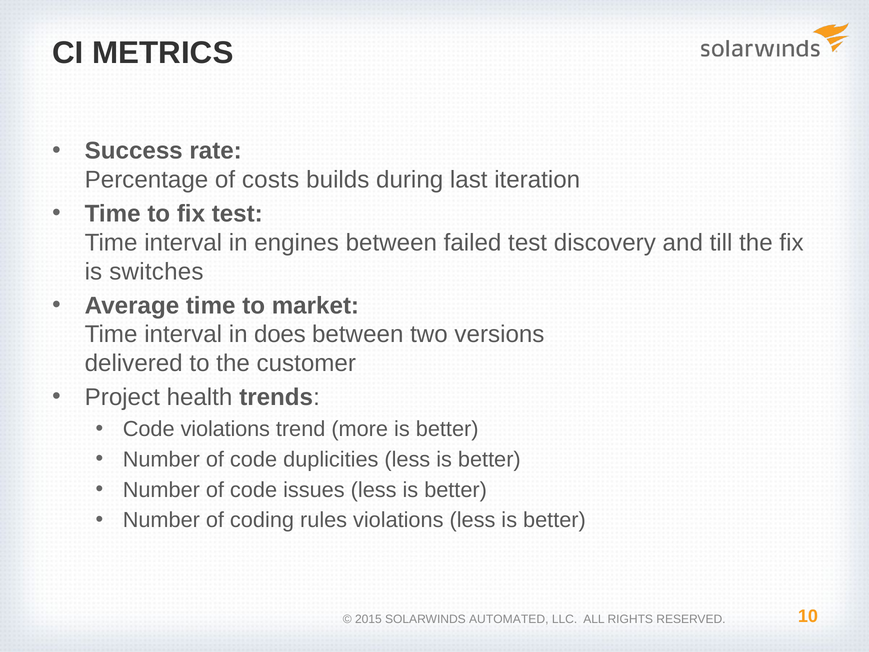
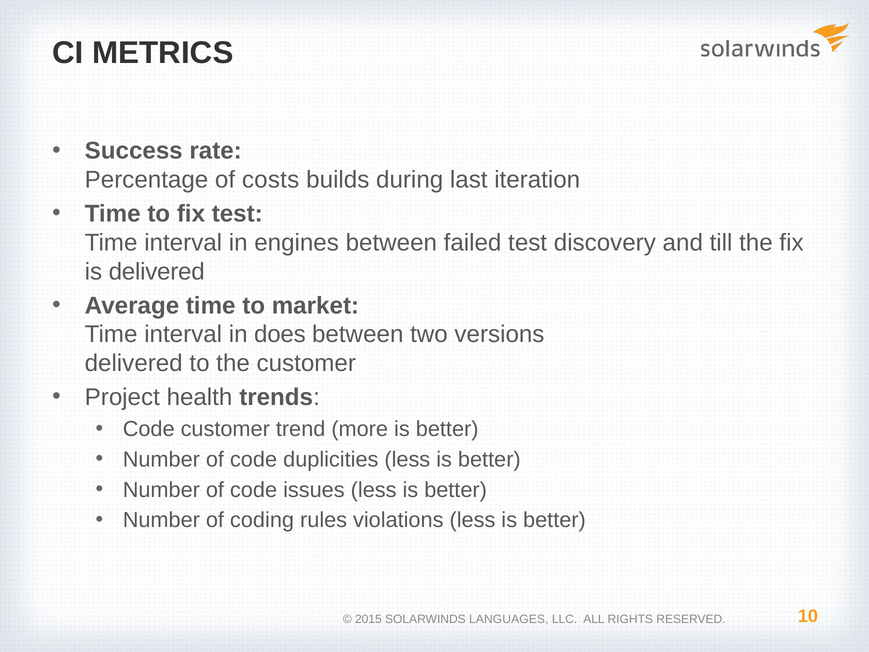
is switches: switches -> delivered
Code violations: violations -> customer
AUTOMATED: AUTOMATED -> LANGUAGES
